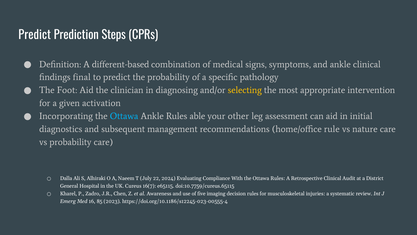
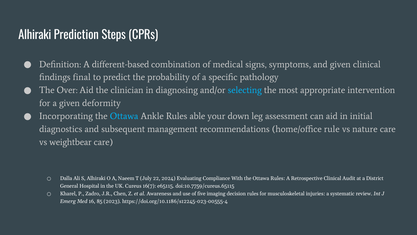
Predict at (35, 35): Predict -> Alhiraki
and ankle: ankle -> given
Foot: Foot -> Over
selecting colour: yellow -> light blue
activation: activation -> deformity
other: other -> down
vs probability: probability -> weightbear
